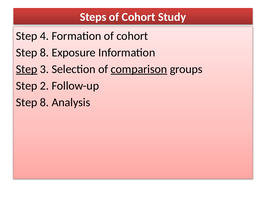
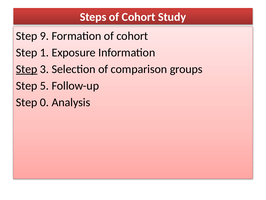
4: 4 -> 9
8 at (44, 52): 8 -> 1
comparison underline: present -> none
2: 2 -> 5
8 at (44, 102): 8 -> 0
